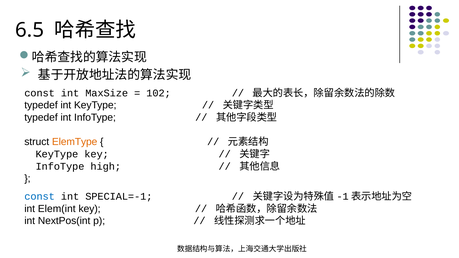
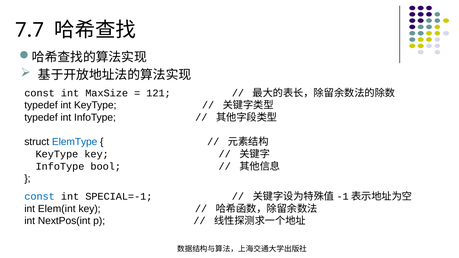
6.5: 6.5 -> 7.7
102: 102 -> 121
ElemType colour: orange -> blue
high: high -> bool
